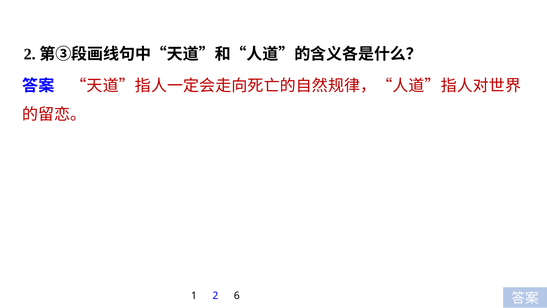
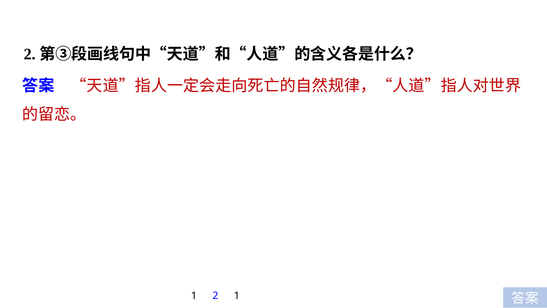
2 6: 6 -> 1
